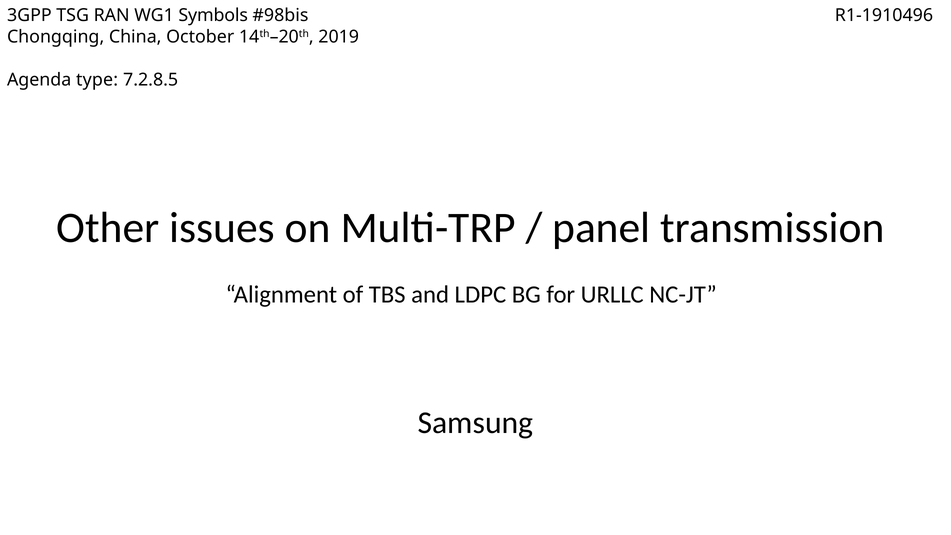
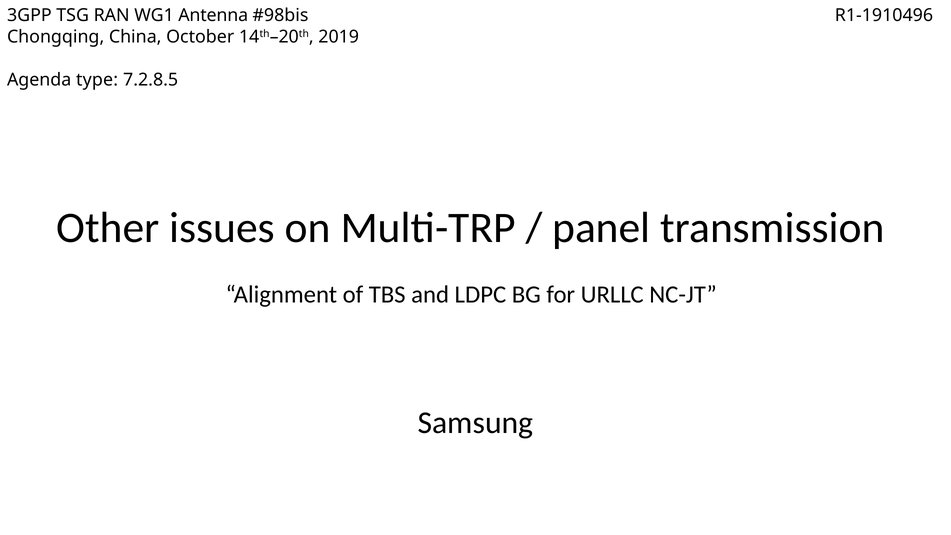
Symbols: Symbols -> Antenna
